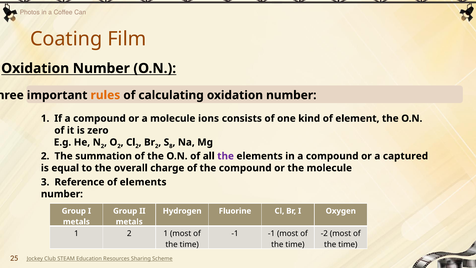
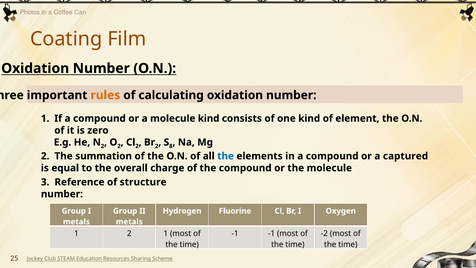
molecule ions: ions -> kind
the at (226, 156) colour: purple -> blue
of elements: elements -> structure
